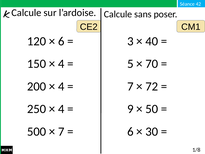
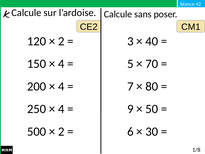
6 at (61, 41): 6 -> 2
72: 72 -> 80
7 at (61, 131): 7 -> 2
